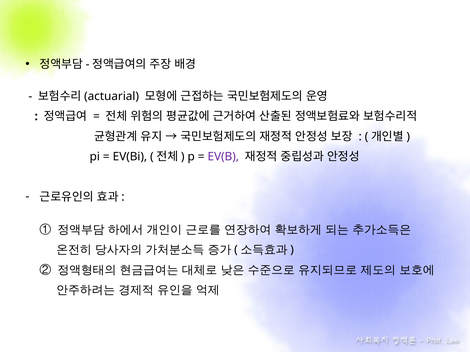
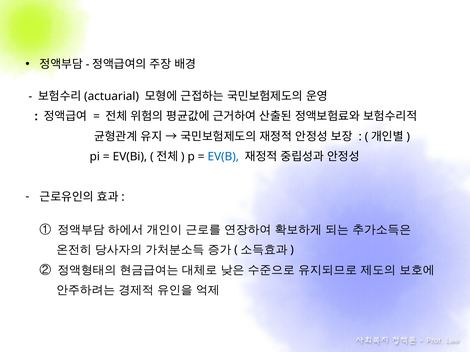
EV(B colour: purple -> blue
